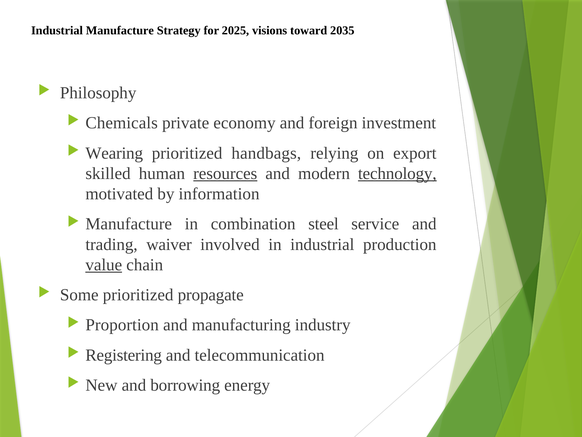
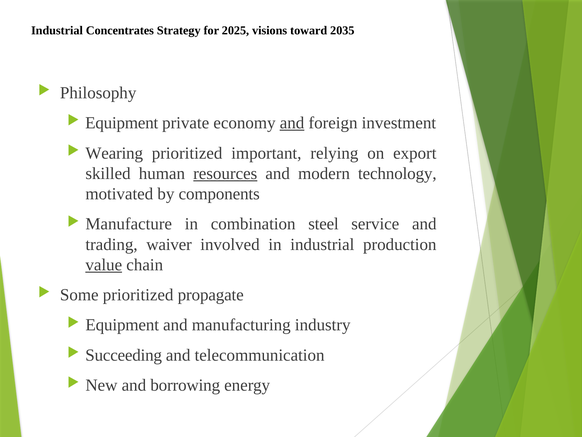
Industrial Manufacture: Manufacture -> Concentrates
Chemicals at (122, 123): Chemicals -> Equipment
and at (292, 123) underline: none -> present
handbags: handbags -> important
technology underline: present -> none
information: information -> components
Proportion at (122, 325): Proportion -> Equipment
Registering: Registering -> Succeeding
